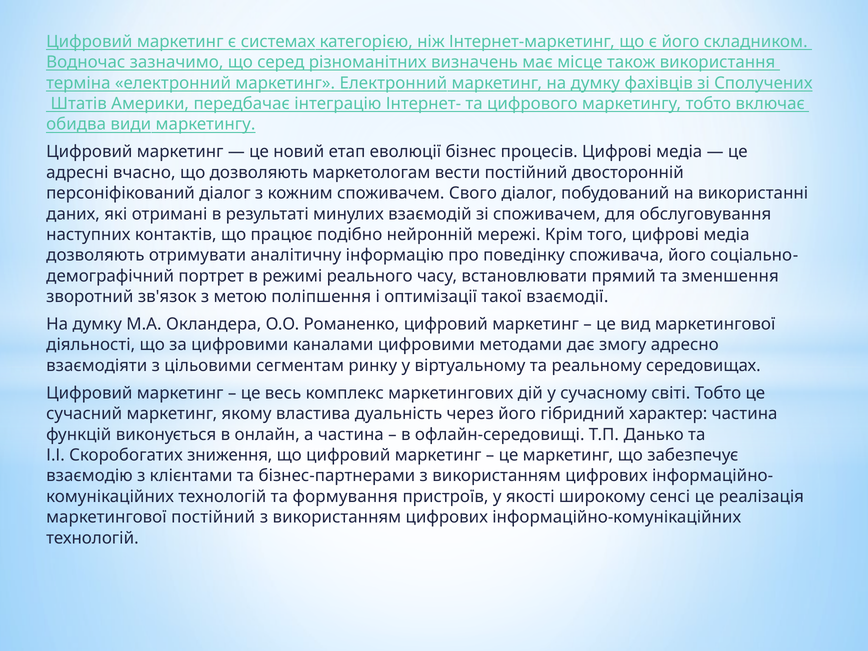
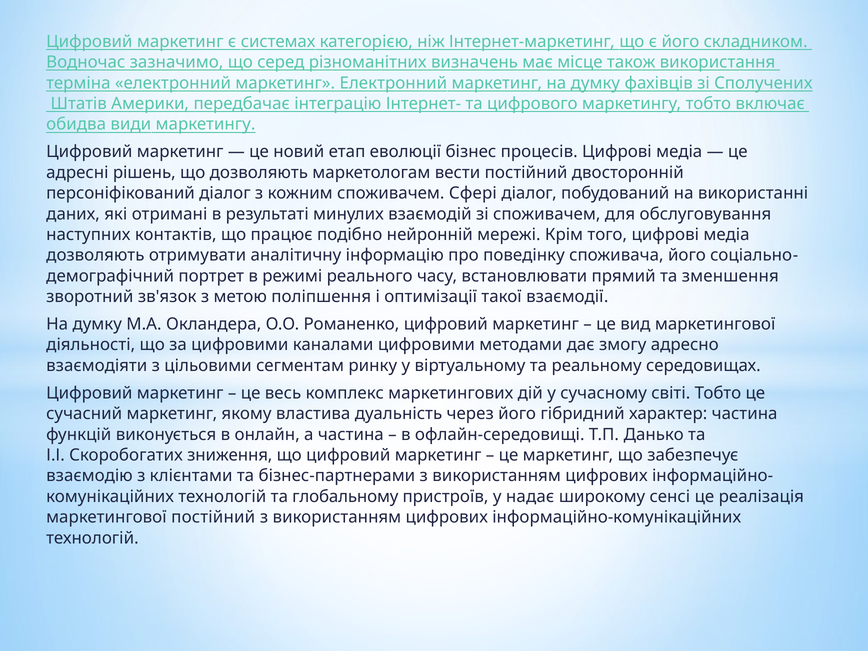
вчасно: вчасно -> рішень
Свого: Свого -> Сфері
формування: формування -> глобальному
якості: якості -> надає
